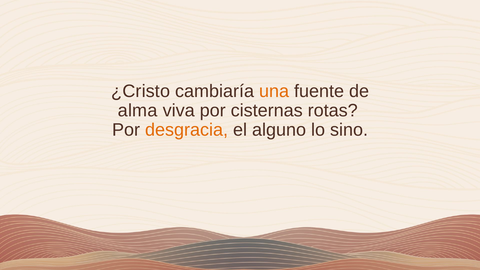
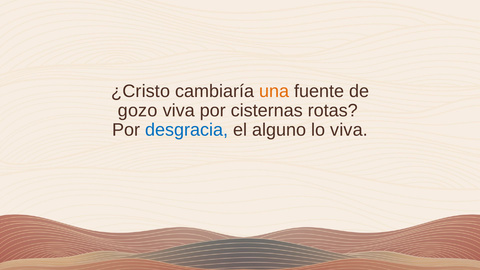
alma: alma -> gozo
desgracia colour: orange -> blue
lo sino: sino -> viva
